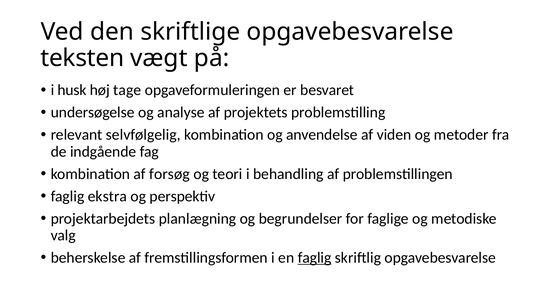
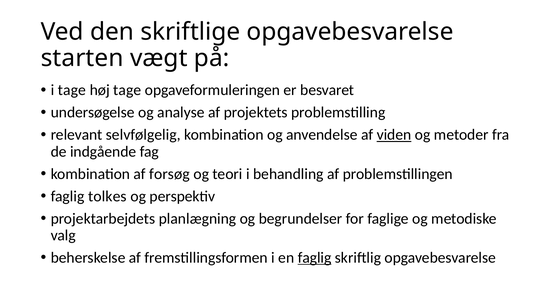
teksten: teksten -> starten
i husk: husk -> tage
viden underline: none -> present
ekstra: ekstra -> tolkes
